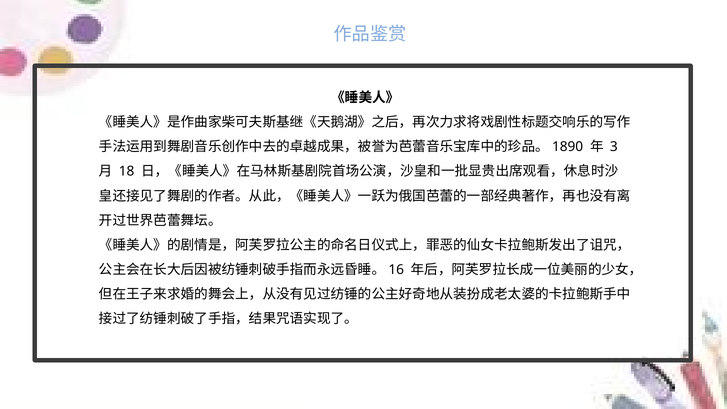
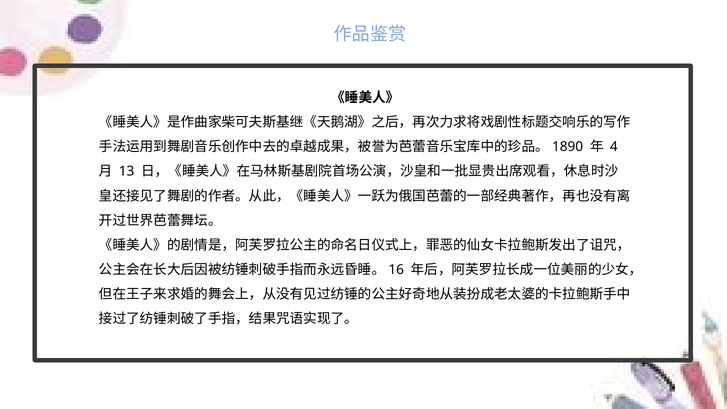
3: 3 -> 4
18: 18 -> 13
